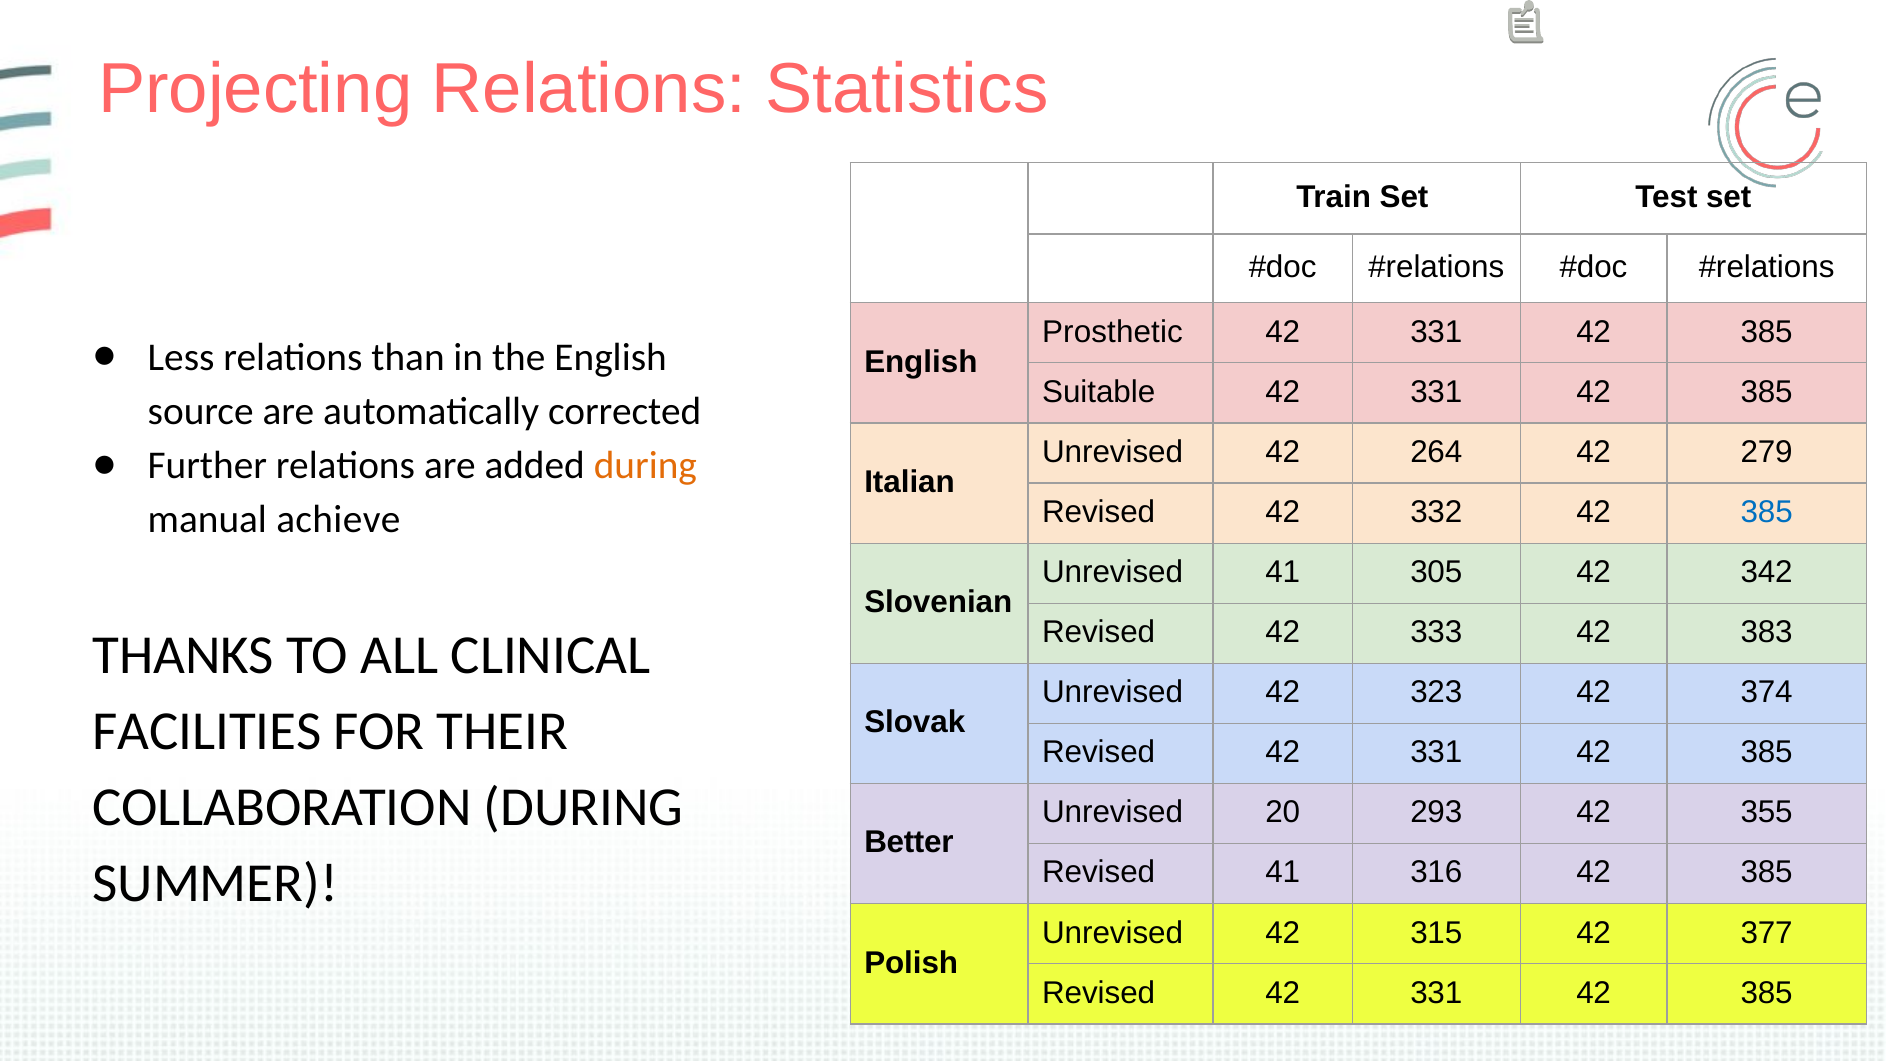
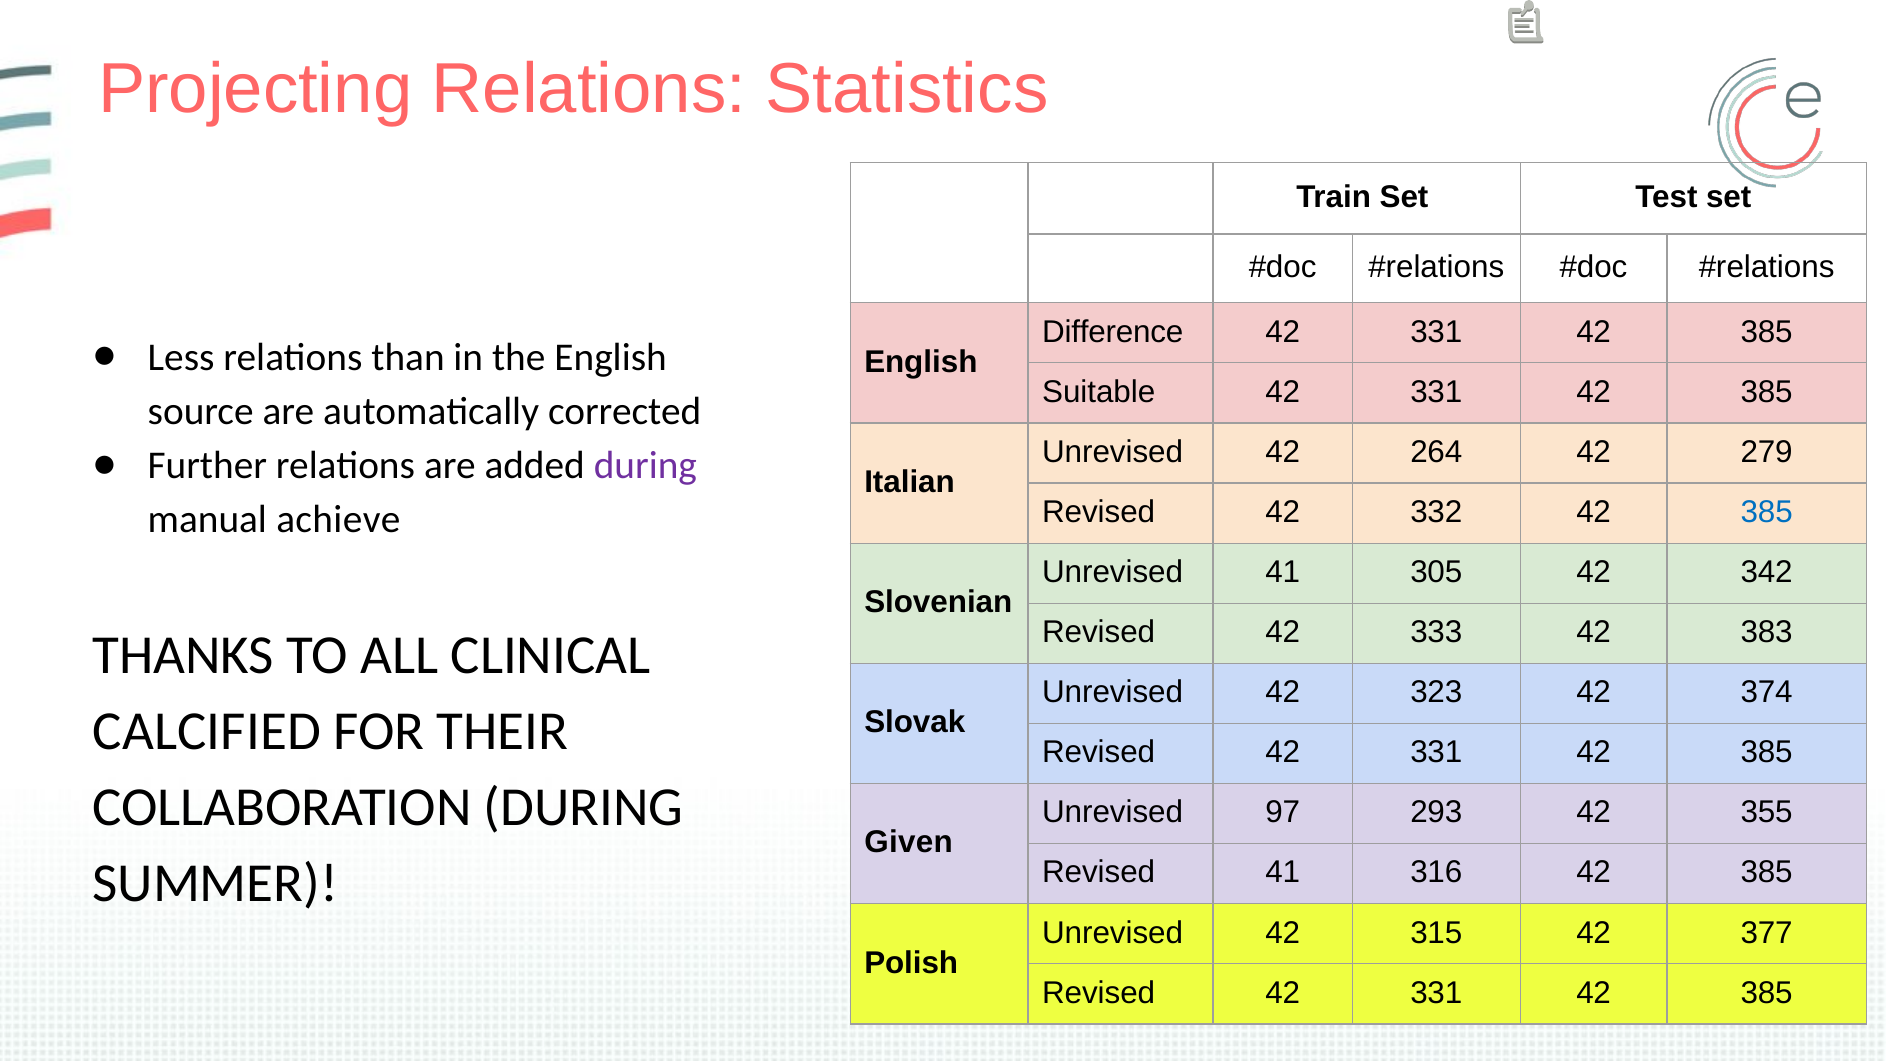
Prosthetic: Prosthetic -> Difference
during at (645, 466) colour: orange -> purple
FACILITIES: FACILITIES -> CALCIFIED
20: 20 -> 97
Better: Better -> Given
